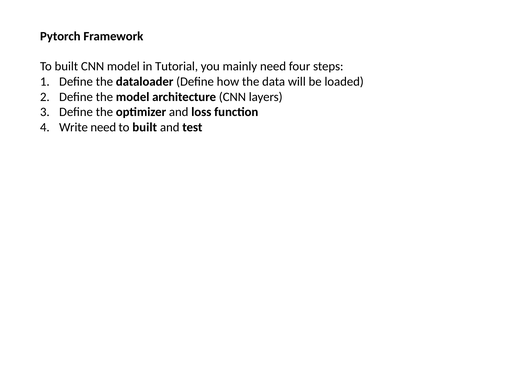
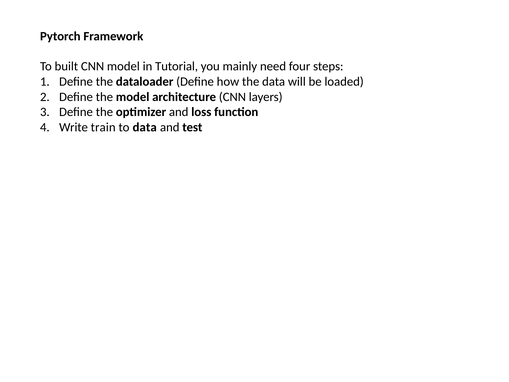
Write need: need -> train
built at (145, 127): built -> data
